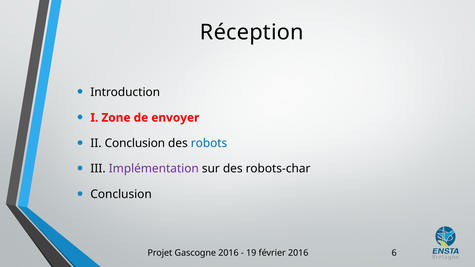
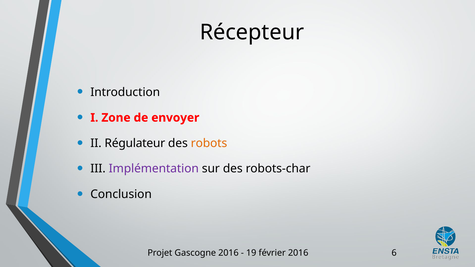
Réception: Réception -> Récepteur
II Conclusion: Conclusion -> Régulateur
robots colour: blue -> orange
